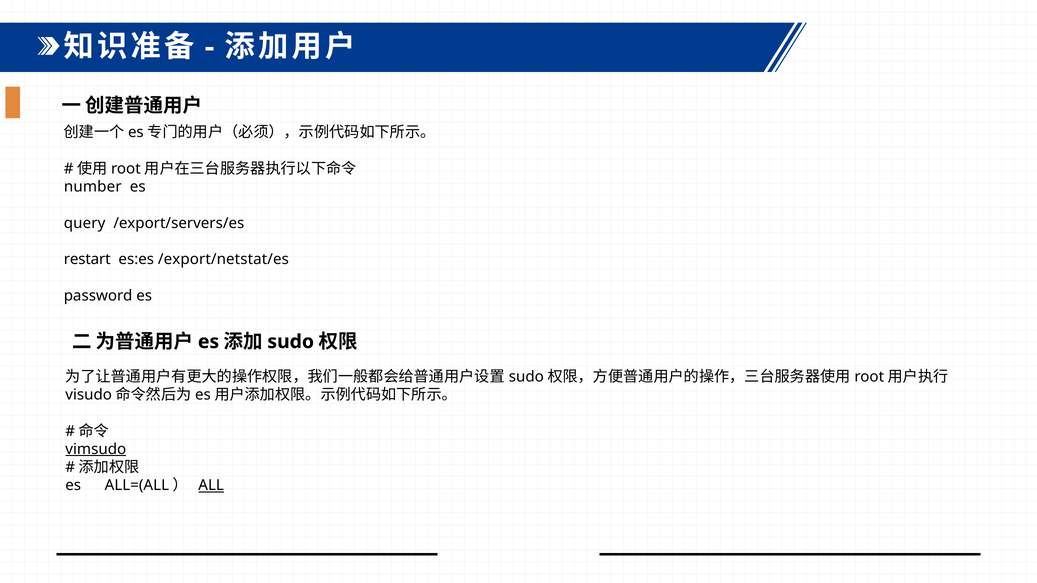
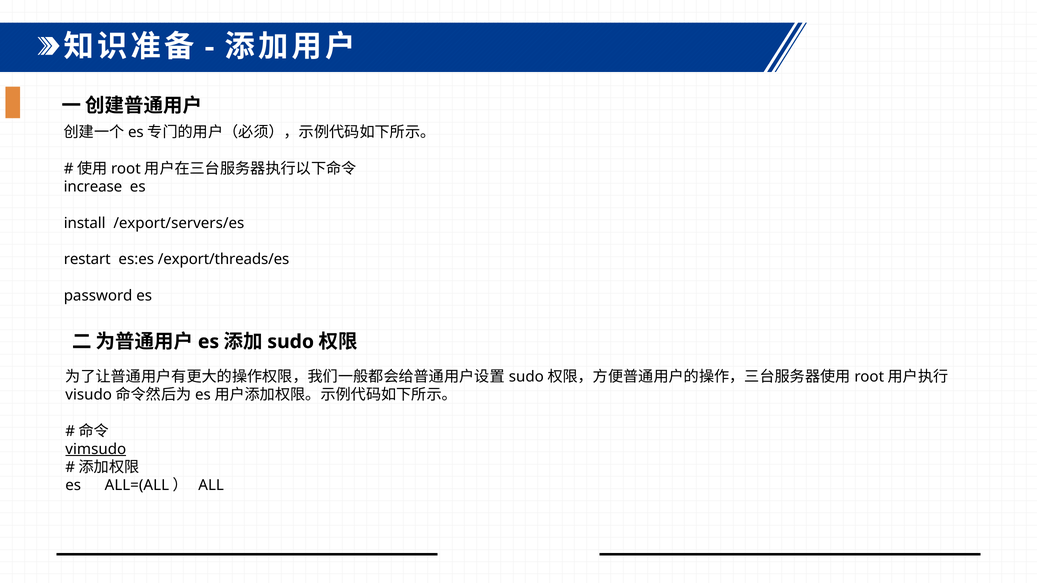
number: number -> increase
query: query -> install
/export/netstat/es: /export/netstat/es -> /export/threads/es
ALL underline: present -> none
